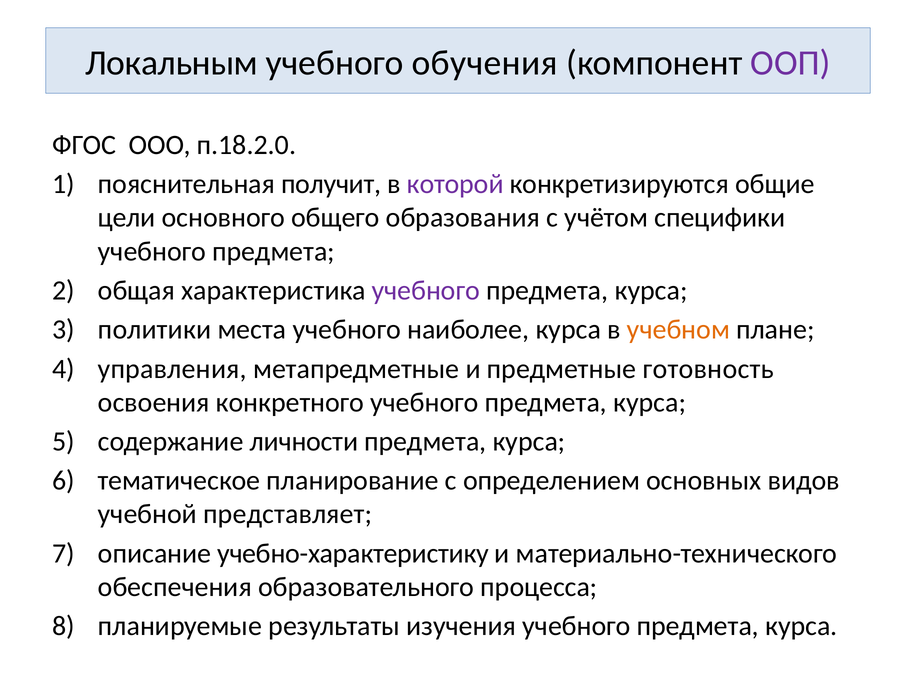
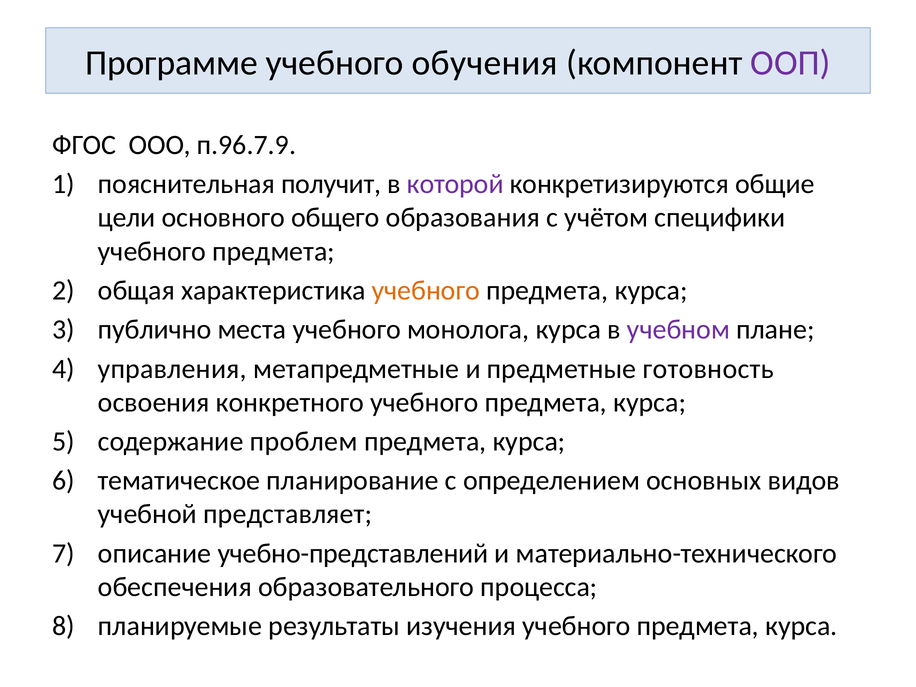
Локальным: Локальным -> Программе
п.18.2.0: п.18.2.0 -> п.96.7.9
учебного at (426, 290) colour: purple -> orange
политики: политики -> публично
наиболее: наиболее -> монолога
учебном colour: orange -> purple
личности: личности -> проблем
учебно-характеристику: учебно-характеристику -> учебно-представлений
